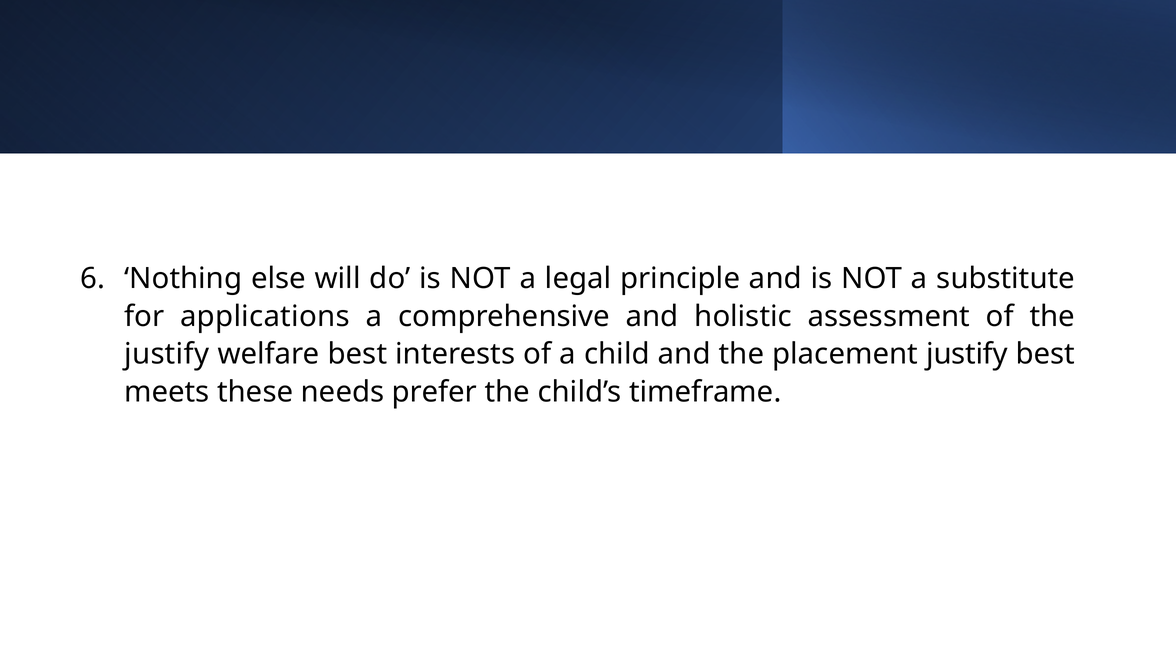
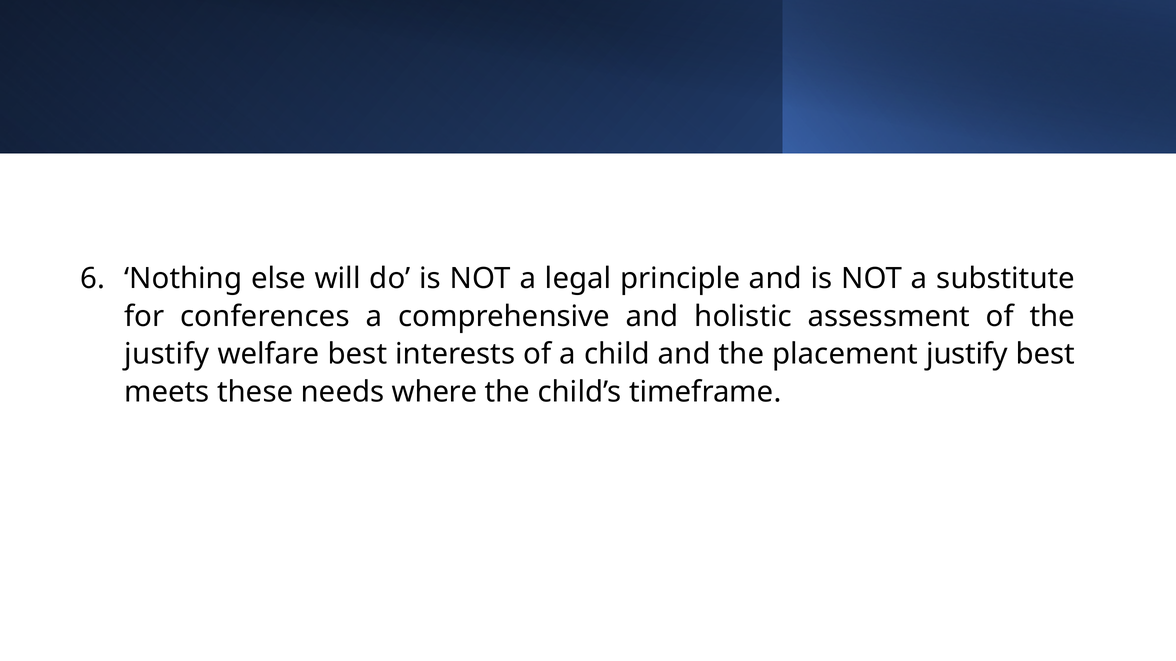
applications: applications -> conferences
prefer: prefer -> where
